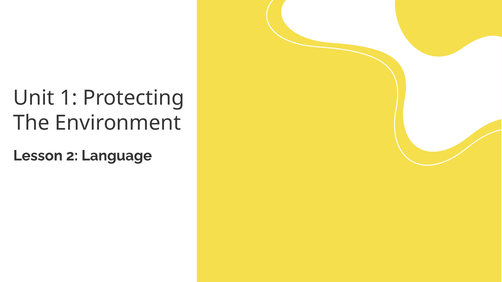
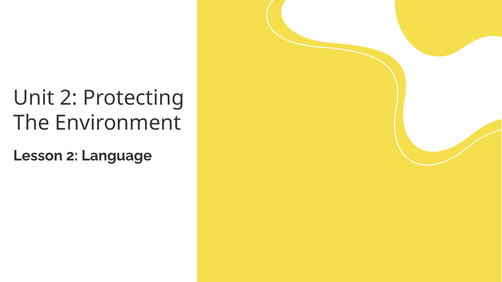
Unit 1: 1 -> 2
